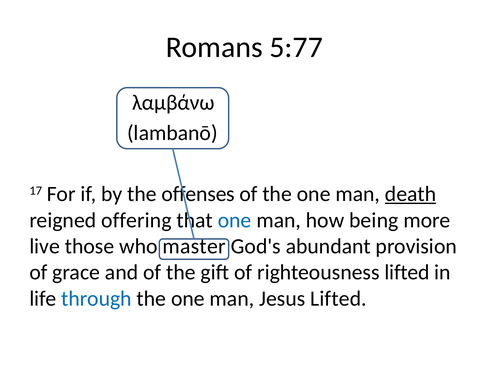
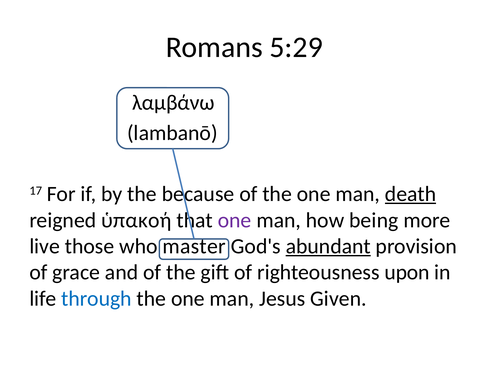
5:77: 5:77 -> 5:29
offenses: offenses -> because
offering: offering -> ὑπακοή
one at (235, 220) colour: blue -> purple
abundant underline: none -> present
righteousness lifted: lifted -> upon
Jesus Lifted: Lifted -> Given
